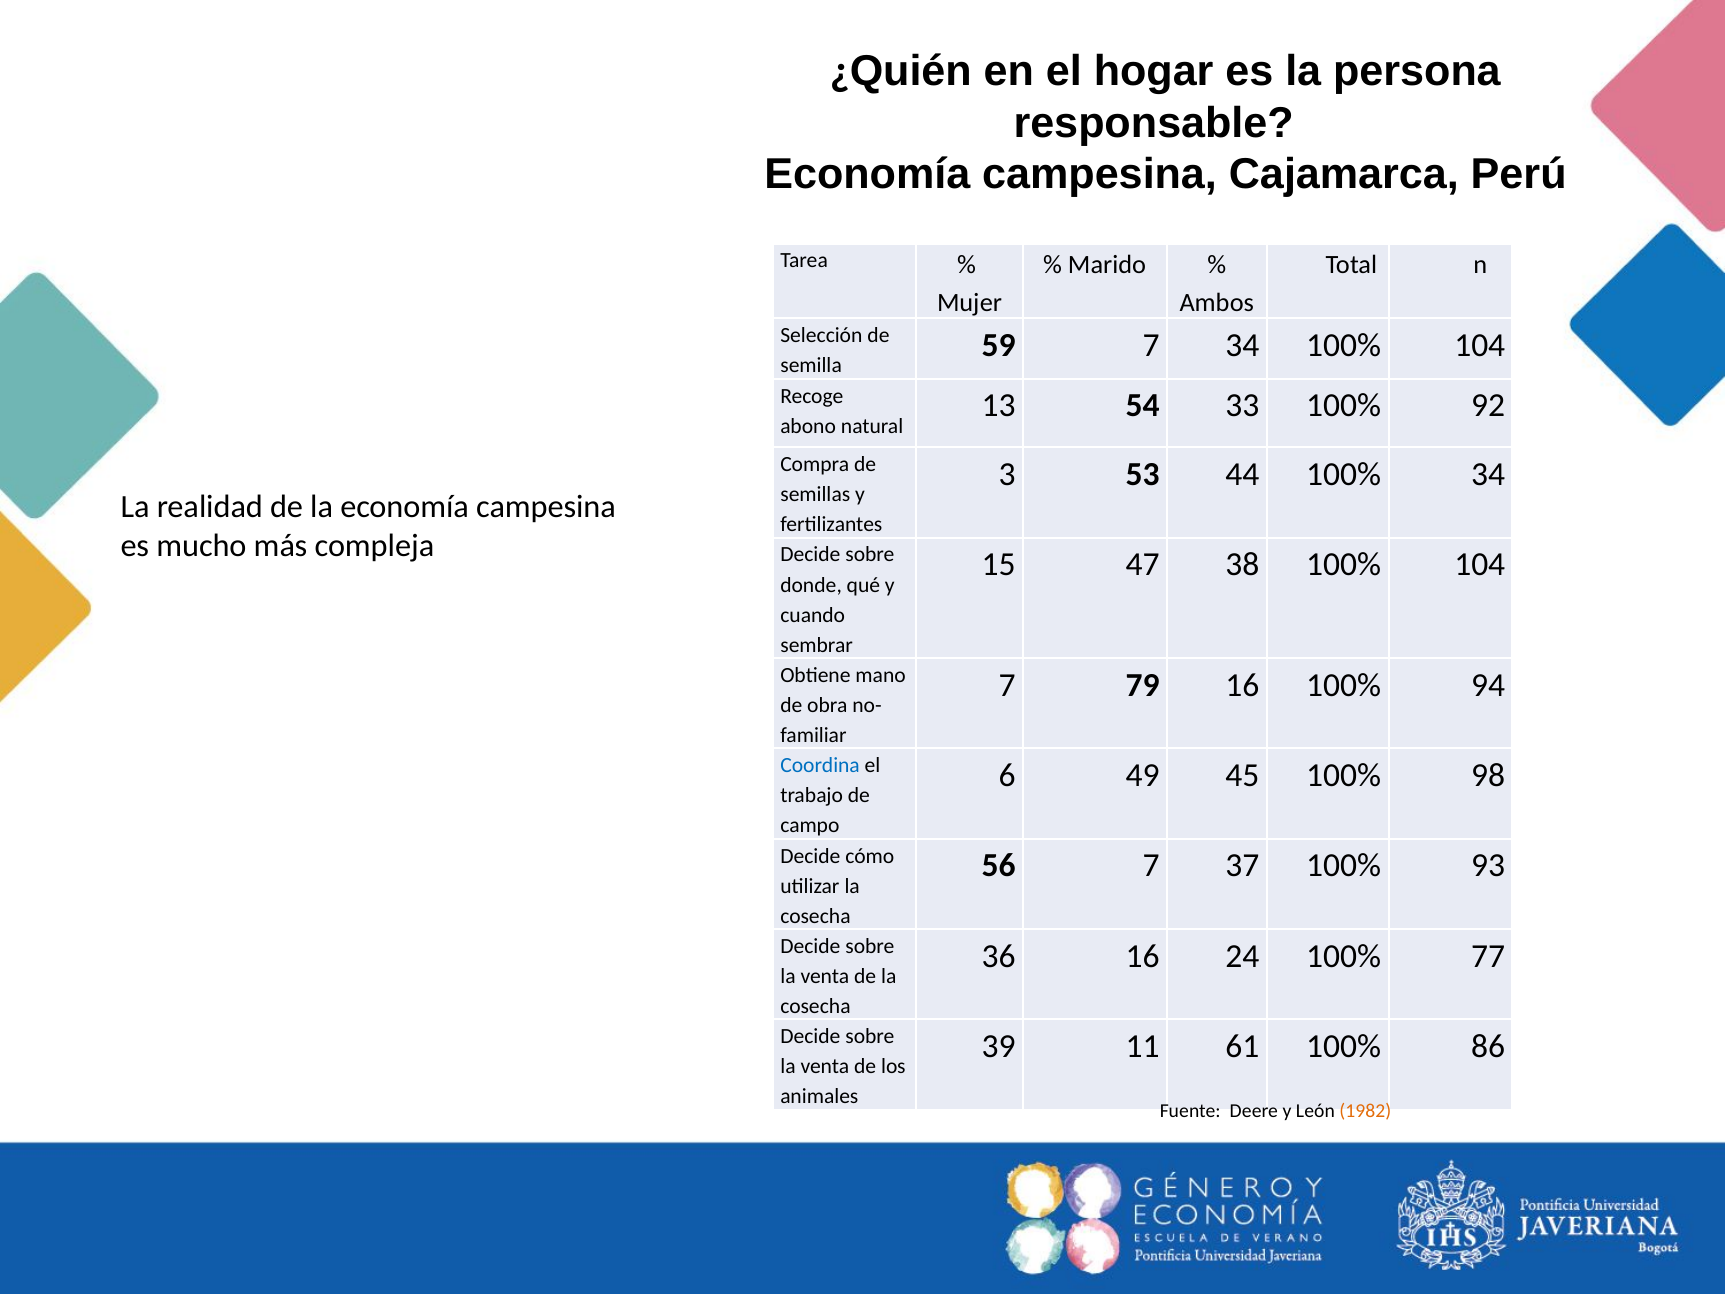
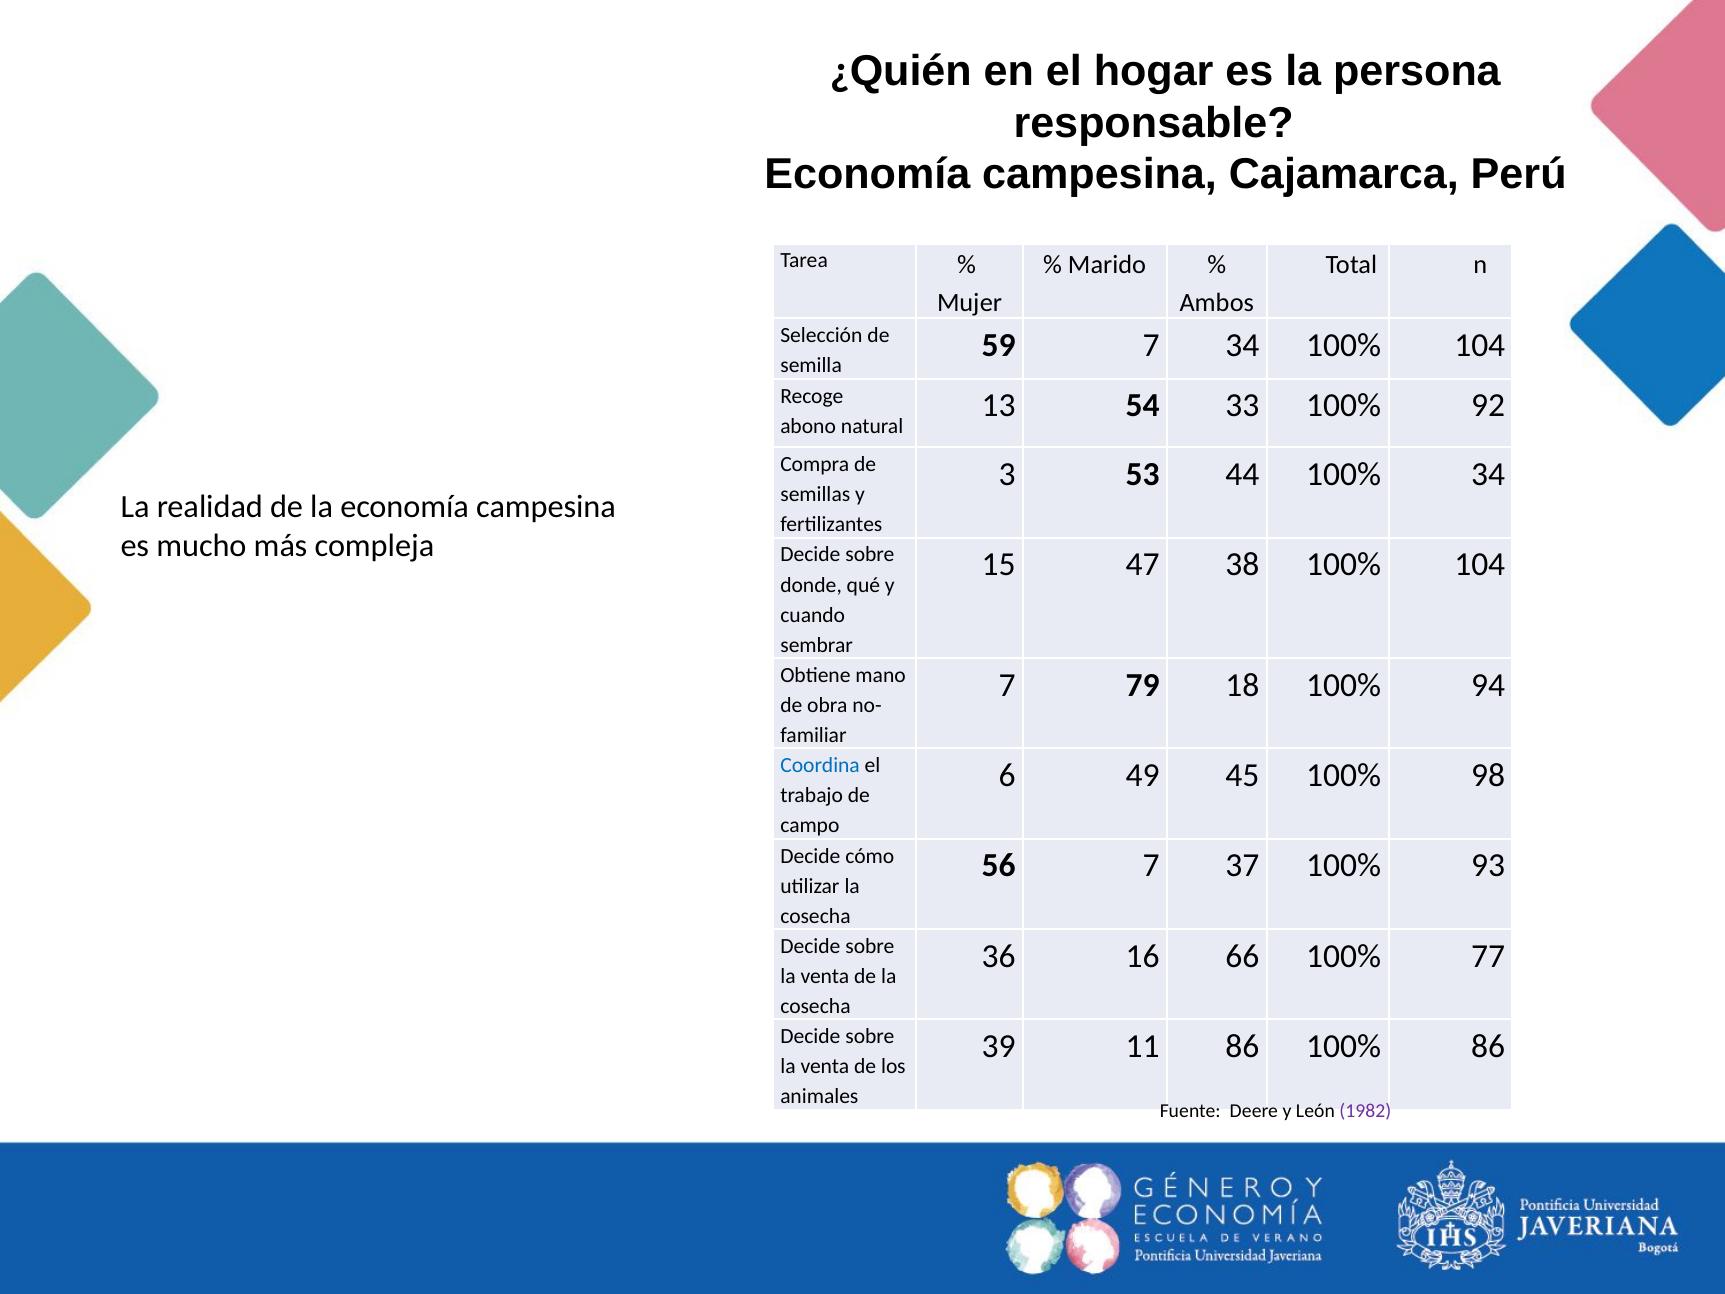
79 16: 16 -> 18
24: 24 -> 66
11 61: 61 -> 86
1982 colour: orange -> purple
